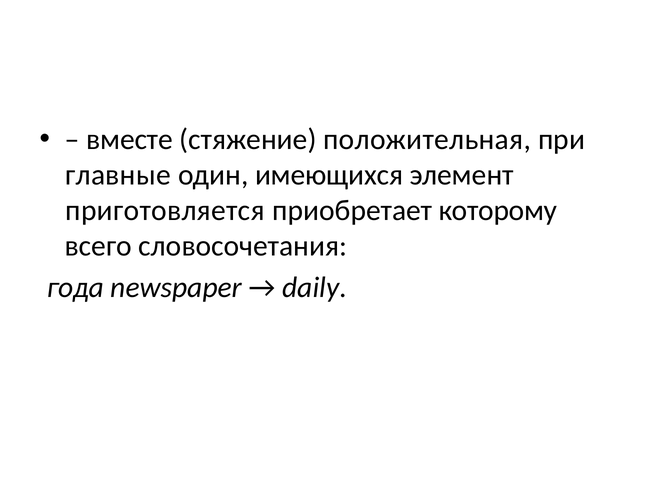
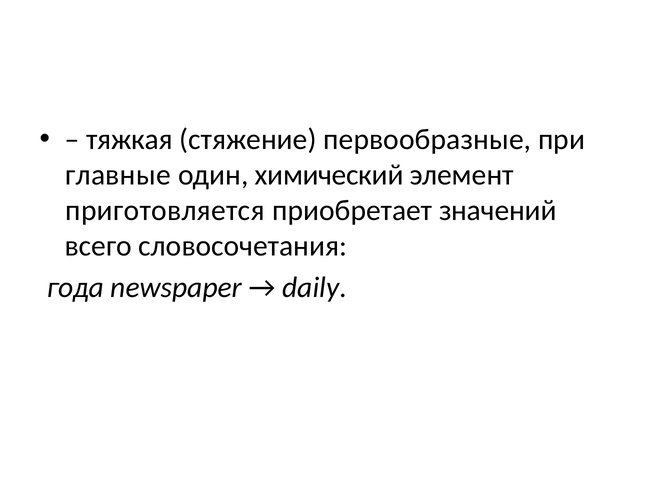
вместе: вместе -> тяжкая
положительная: положительная -> первообразные
имеющихся: имеющихся -> химический
которому: которому -> значений
